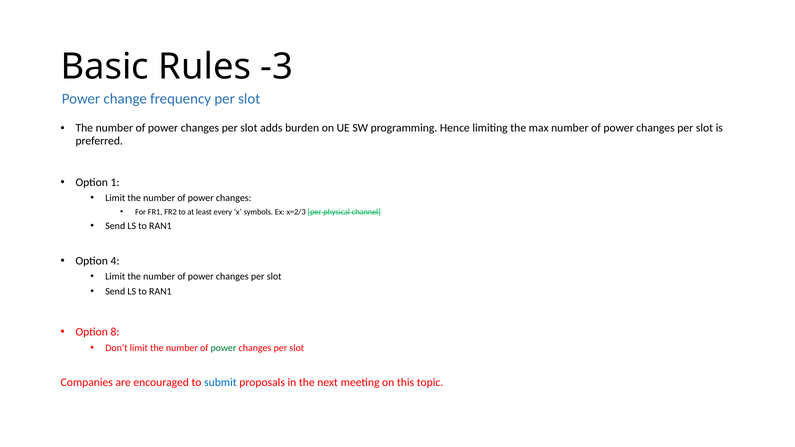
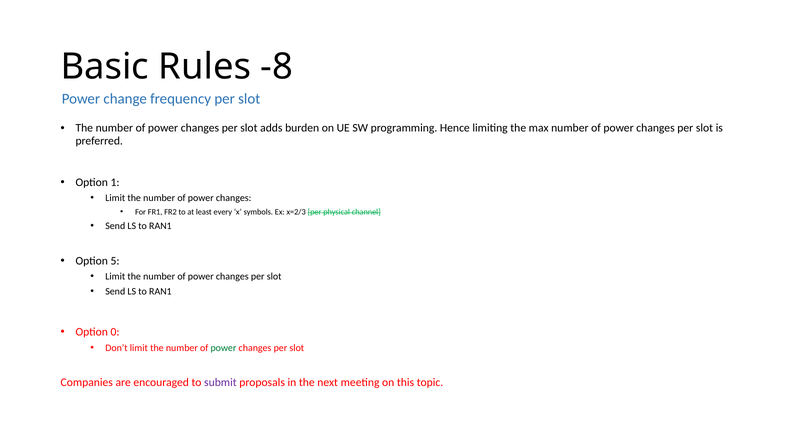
-3: -3 -> -8
4: 4 -> 5
8: 8 -> 0
submit colour: blue -> purple
